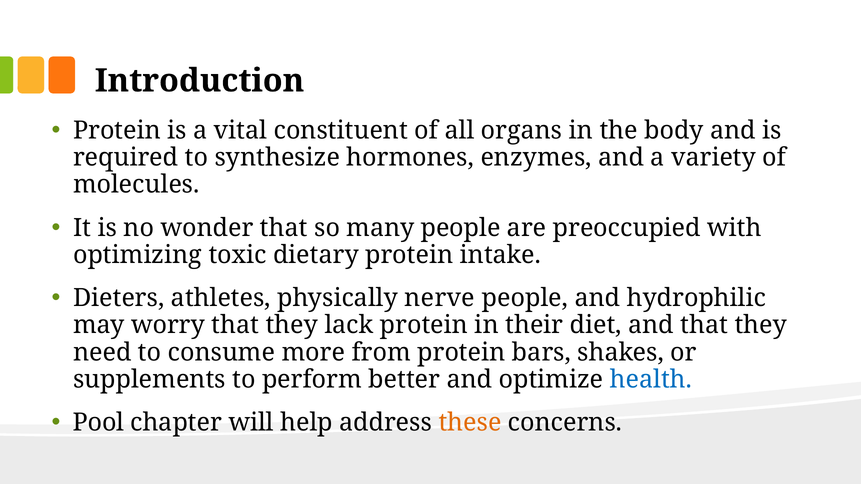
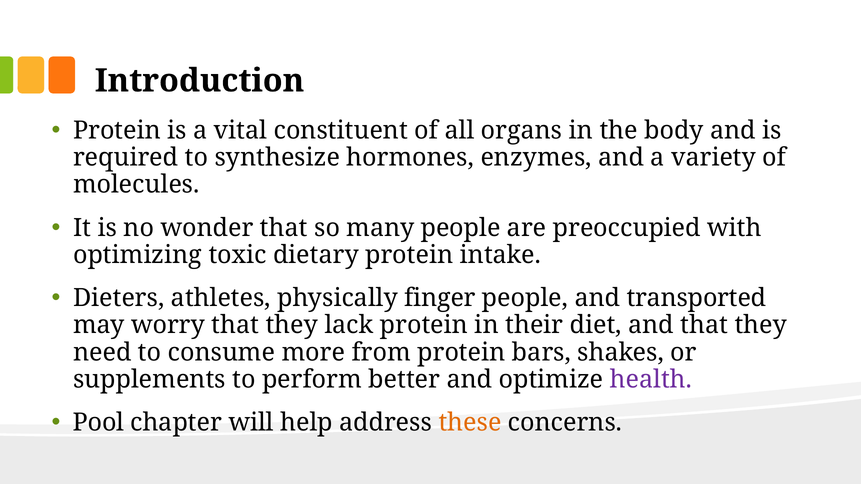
nerve: nerve -> finger
hydrophilic: hydrophilic -> transported
health colour: blue -> purple
